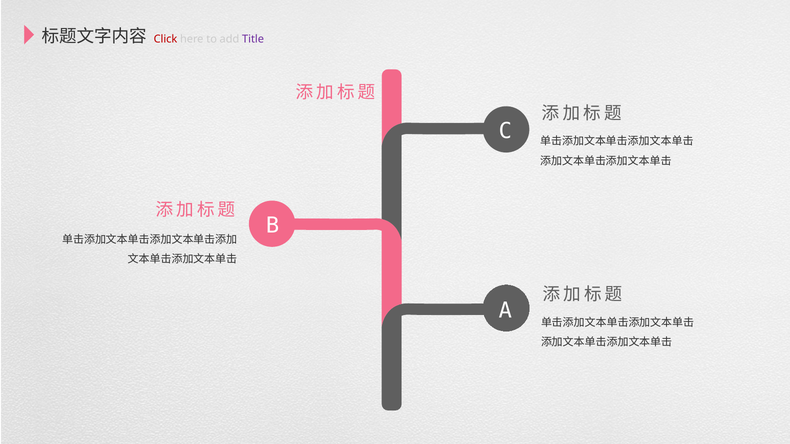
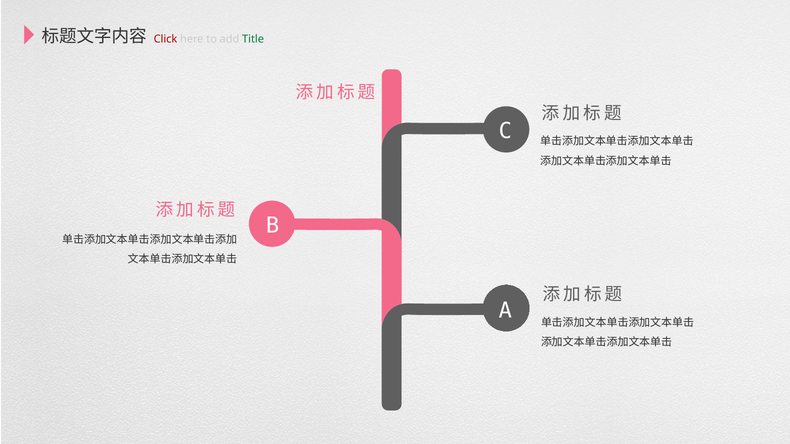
Title colour: purple -> green
